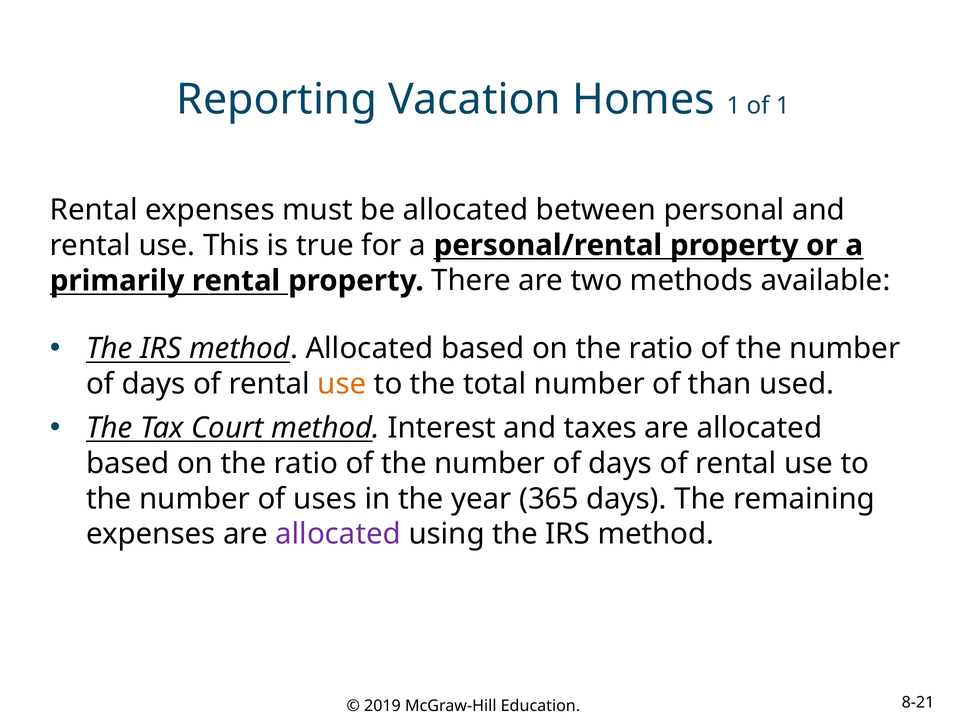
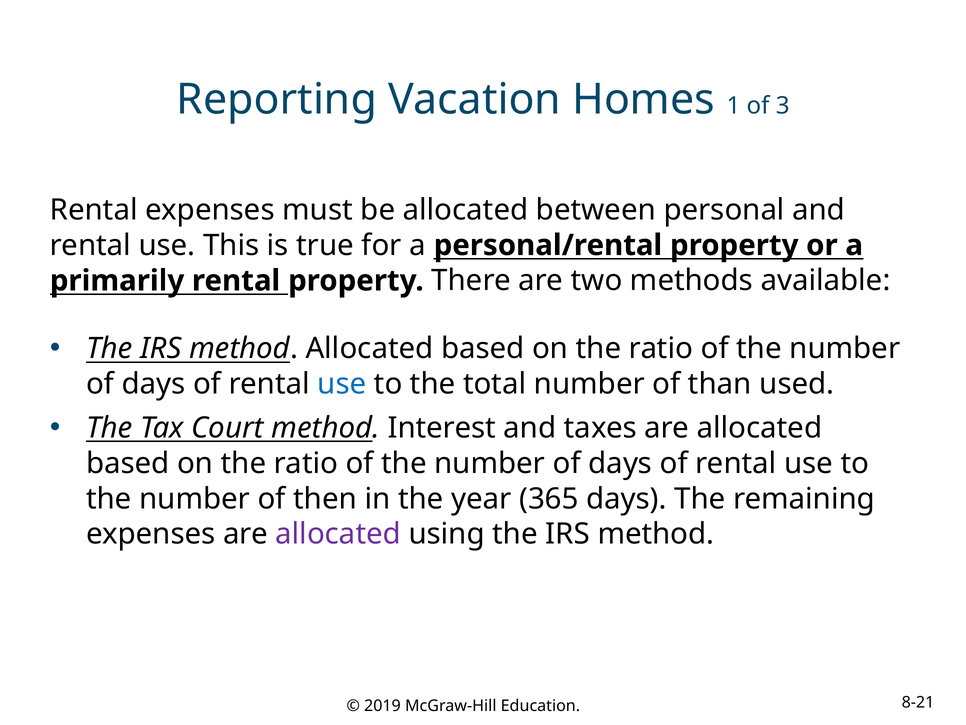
of 1: 1 -> 3
use at (342, 384) colour: orange -> blue
uses: uses -> then
